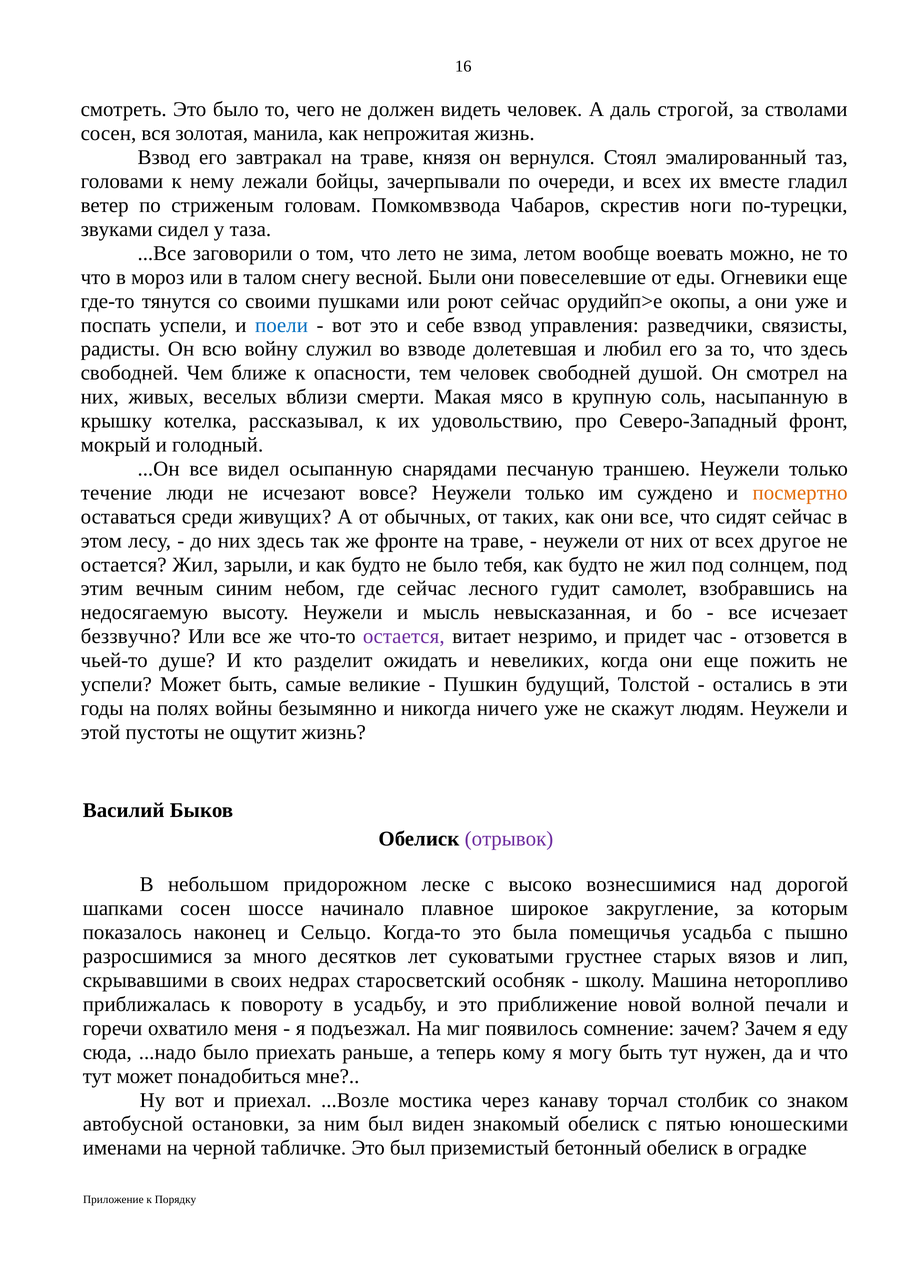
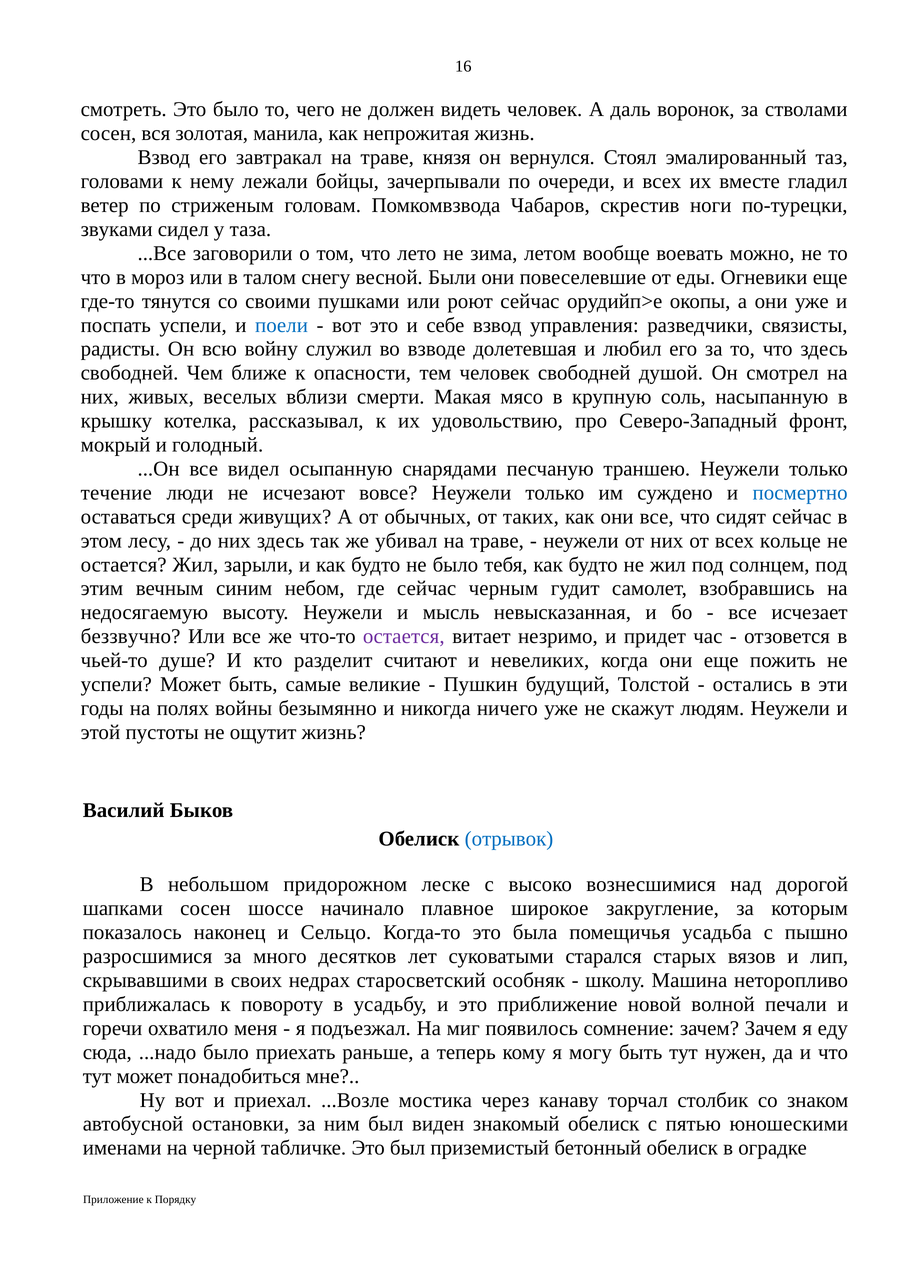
строгой: строгой -> воронок
посмертно colour: orange -> blue
фронте: фронте -> убивал
другое: другое -> кольце
лесного: лесного -> черным
ожидать: ожидать -> считают
отрывок colour: purple -> blue
грустнее: грустнее -> старался
